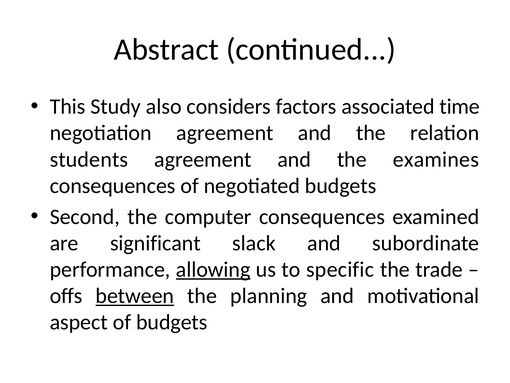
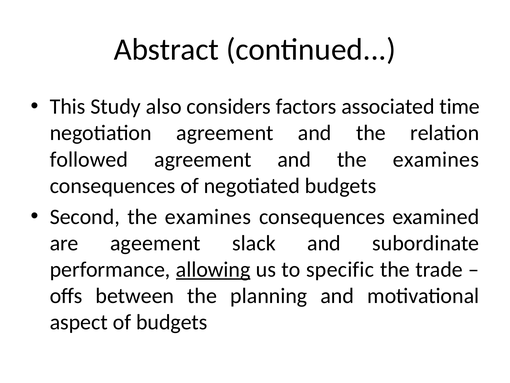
students: students -> followed
Second the computer: computer -> examines
significant: significant -> ageement
between underline: present -> none
